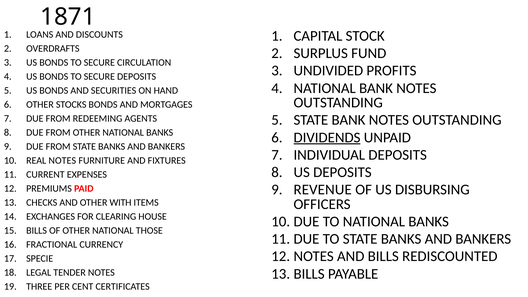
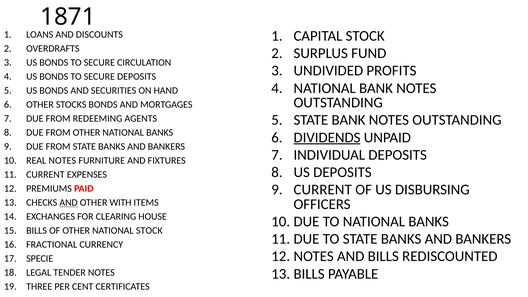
REVENUE at (323, 190): REVENUE -> CURRENT
AND at (69, 203) underline: none -> present
NATIONAL THOSE: THOSE -> STOCK
